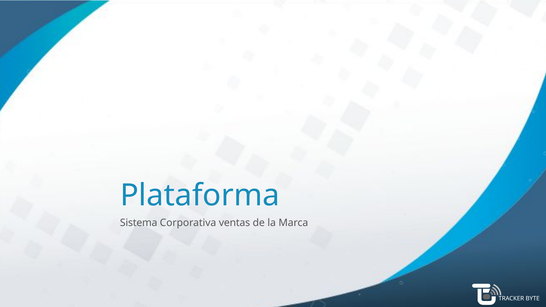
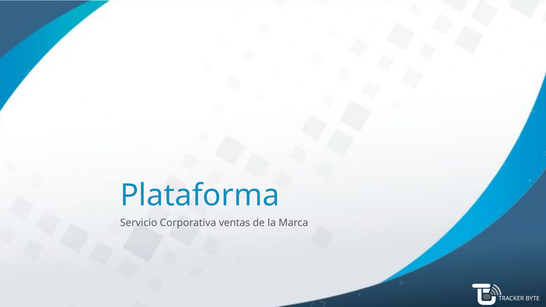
Sistema: Sistema -> Servicio
